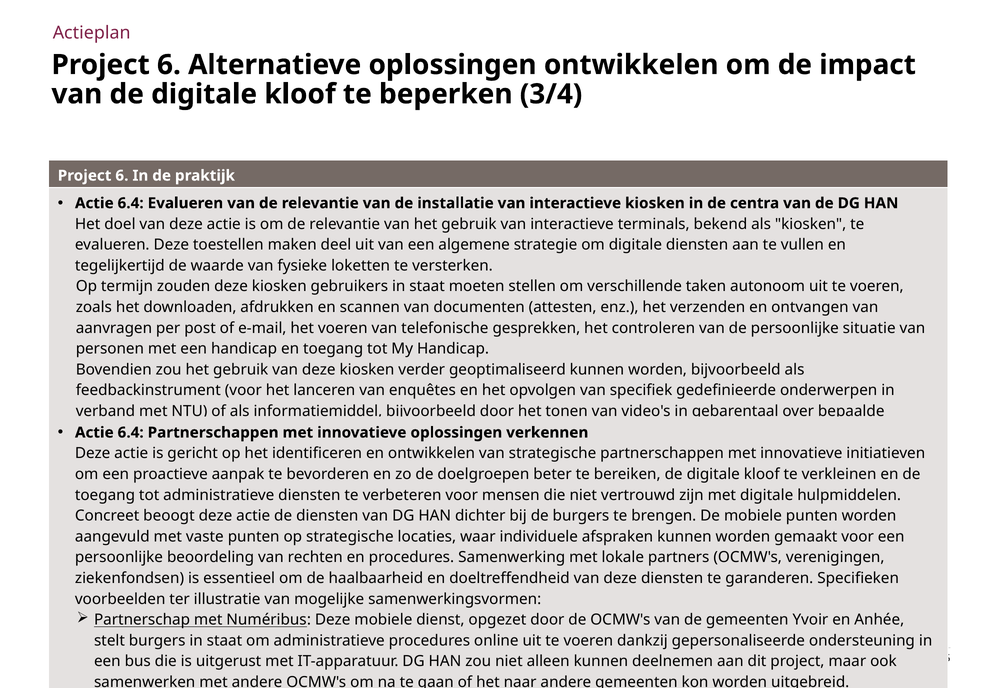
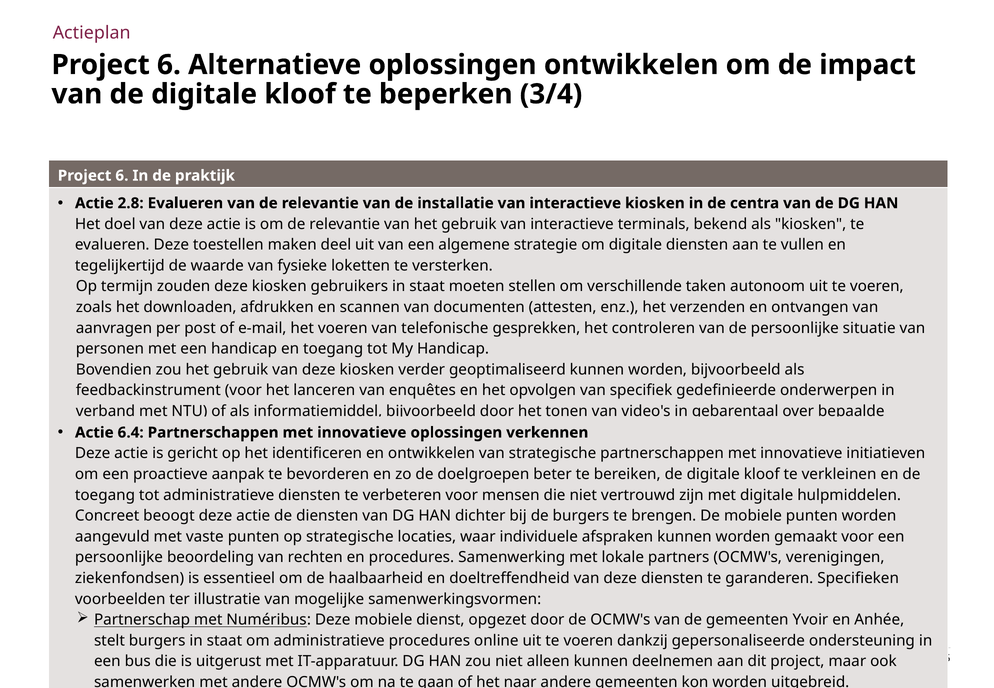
6.4 at (131, 203): 6.4 -> 2.8
